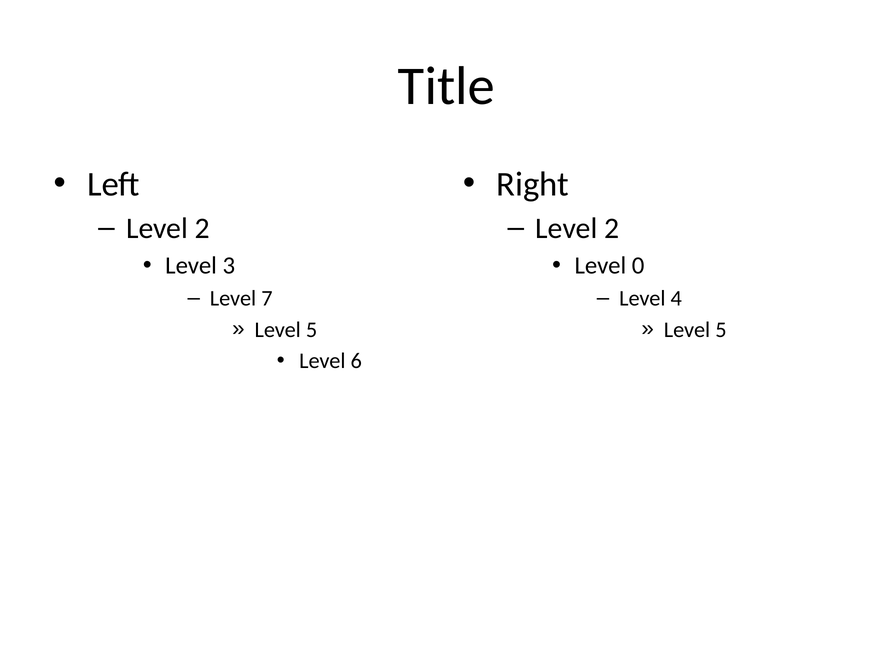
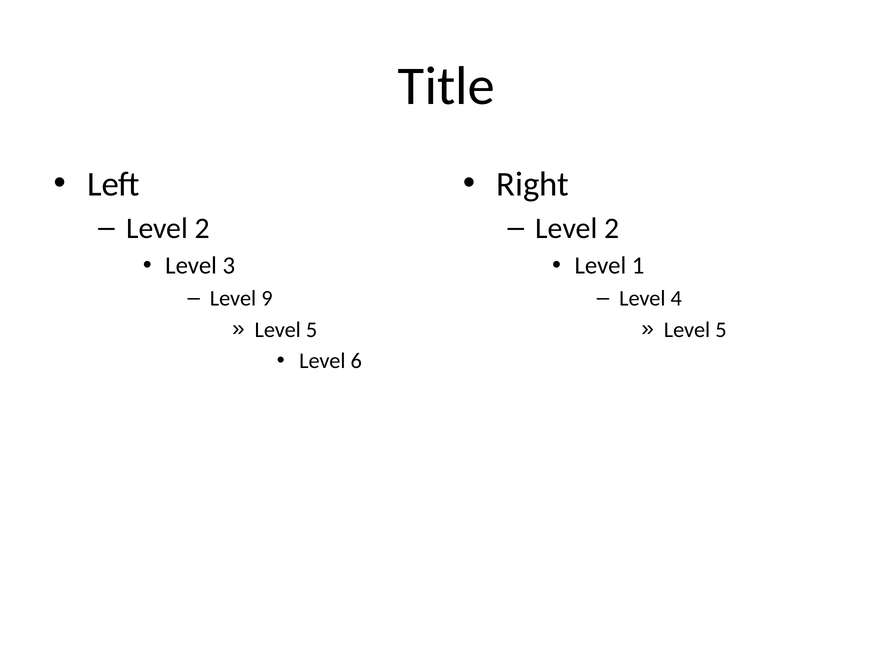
0: 0 -> 1
7: 7 -> 9
